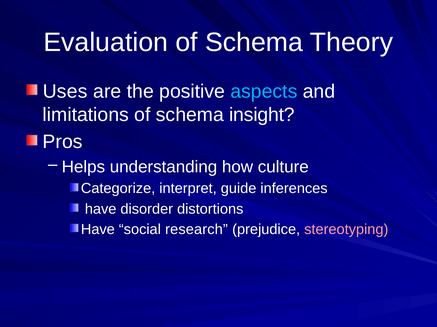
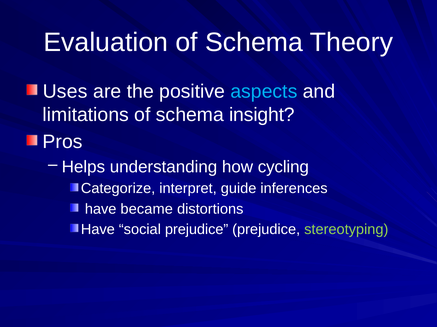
culture: culture -> cycling
disorder: disorder -> became
social research: research -> prejudice
stereotyping colour: pink -> light green
